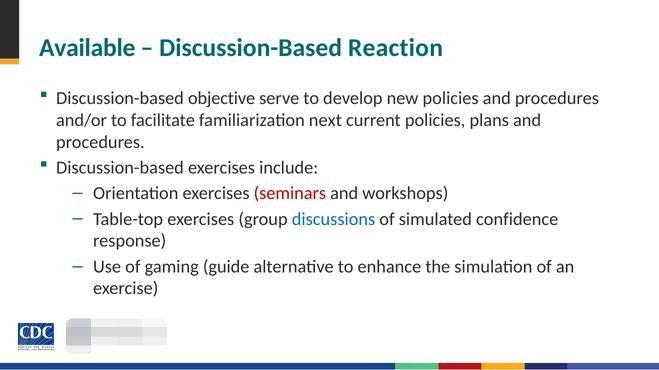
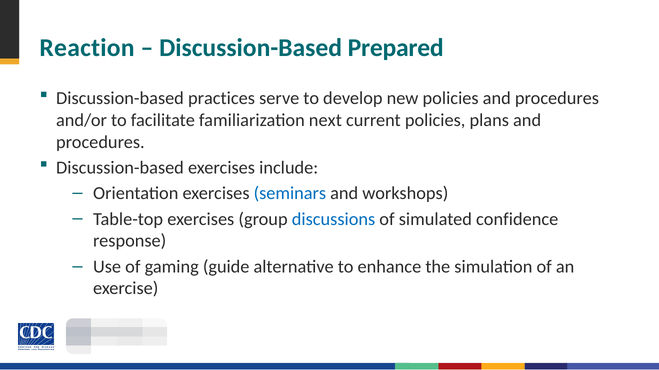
Available: Available -> Reaction
Reaction: Reaction -> Prepared
objective: objective -> practices
seminars colour: red -> blue
